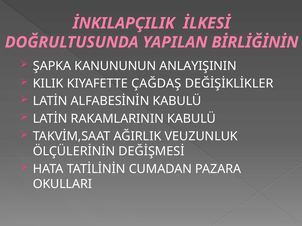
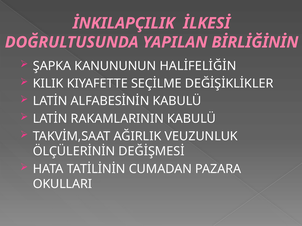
ANLAYIŞININ: ANLAYIŞININ -> HALİFELİĞİN
ÇAĞDAŞ: ÇAĞDAŞ -> SEÇİLME
